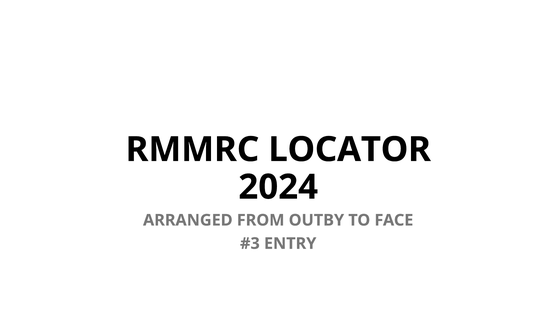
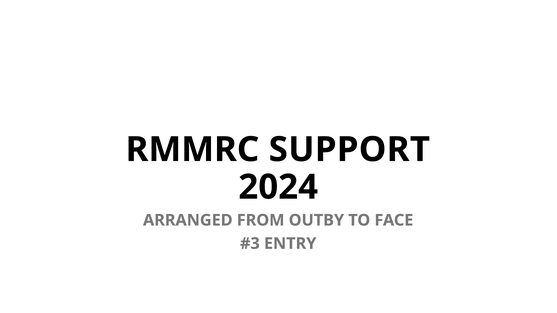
LOCATOR: LOCATOR -> SUPPORT
